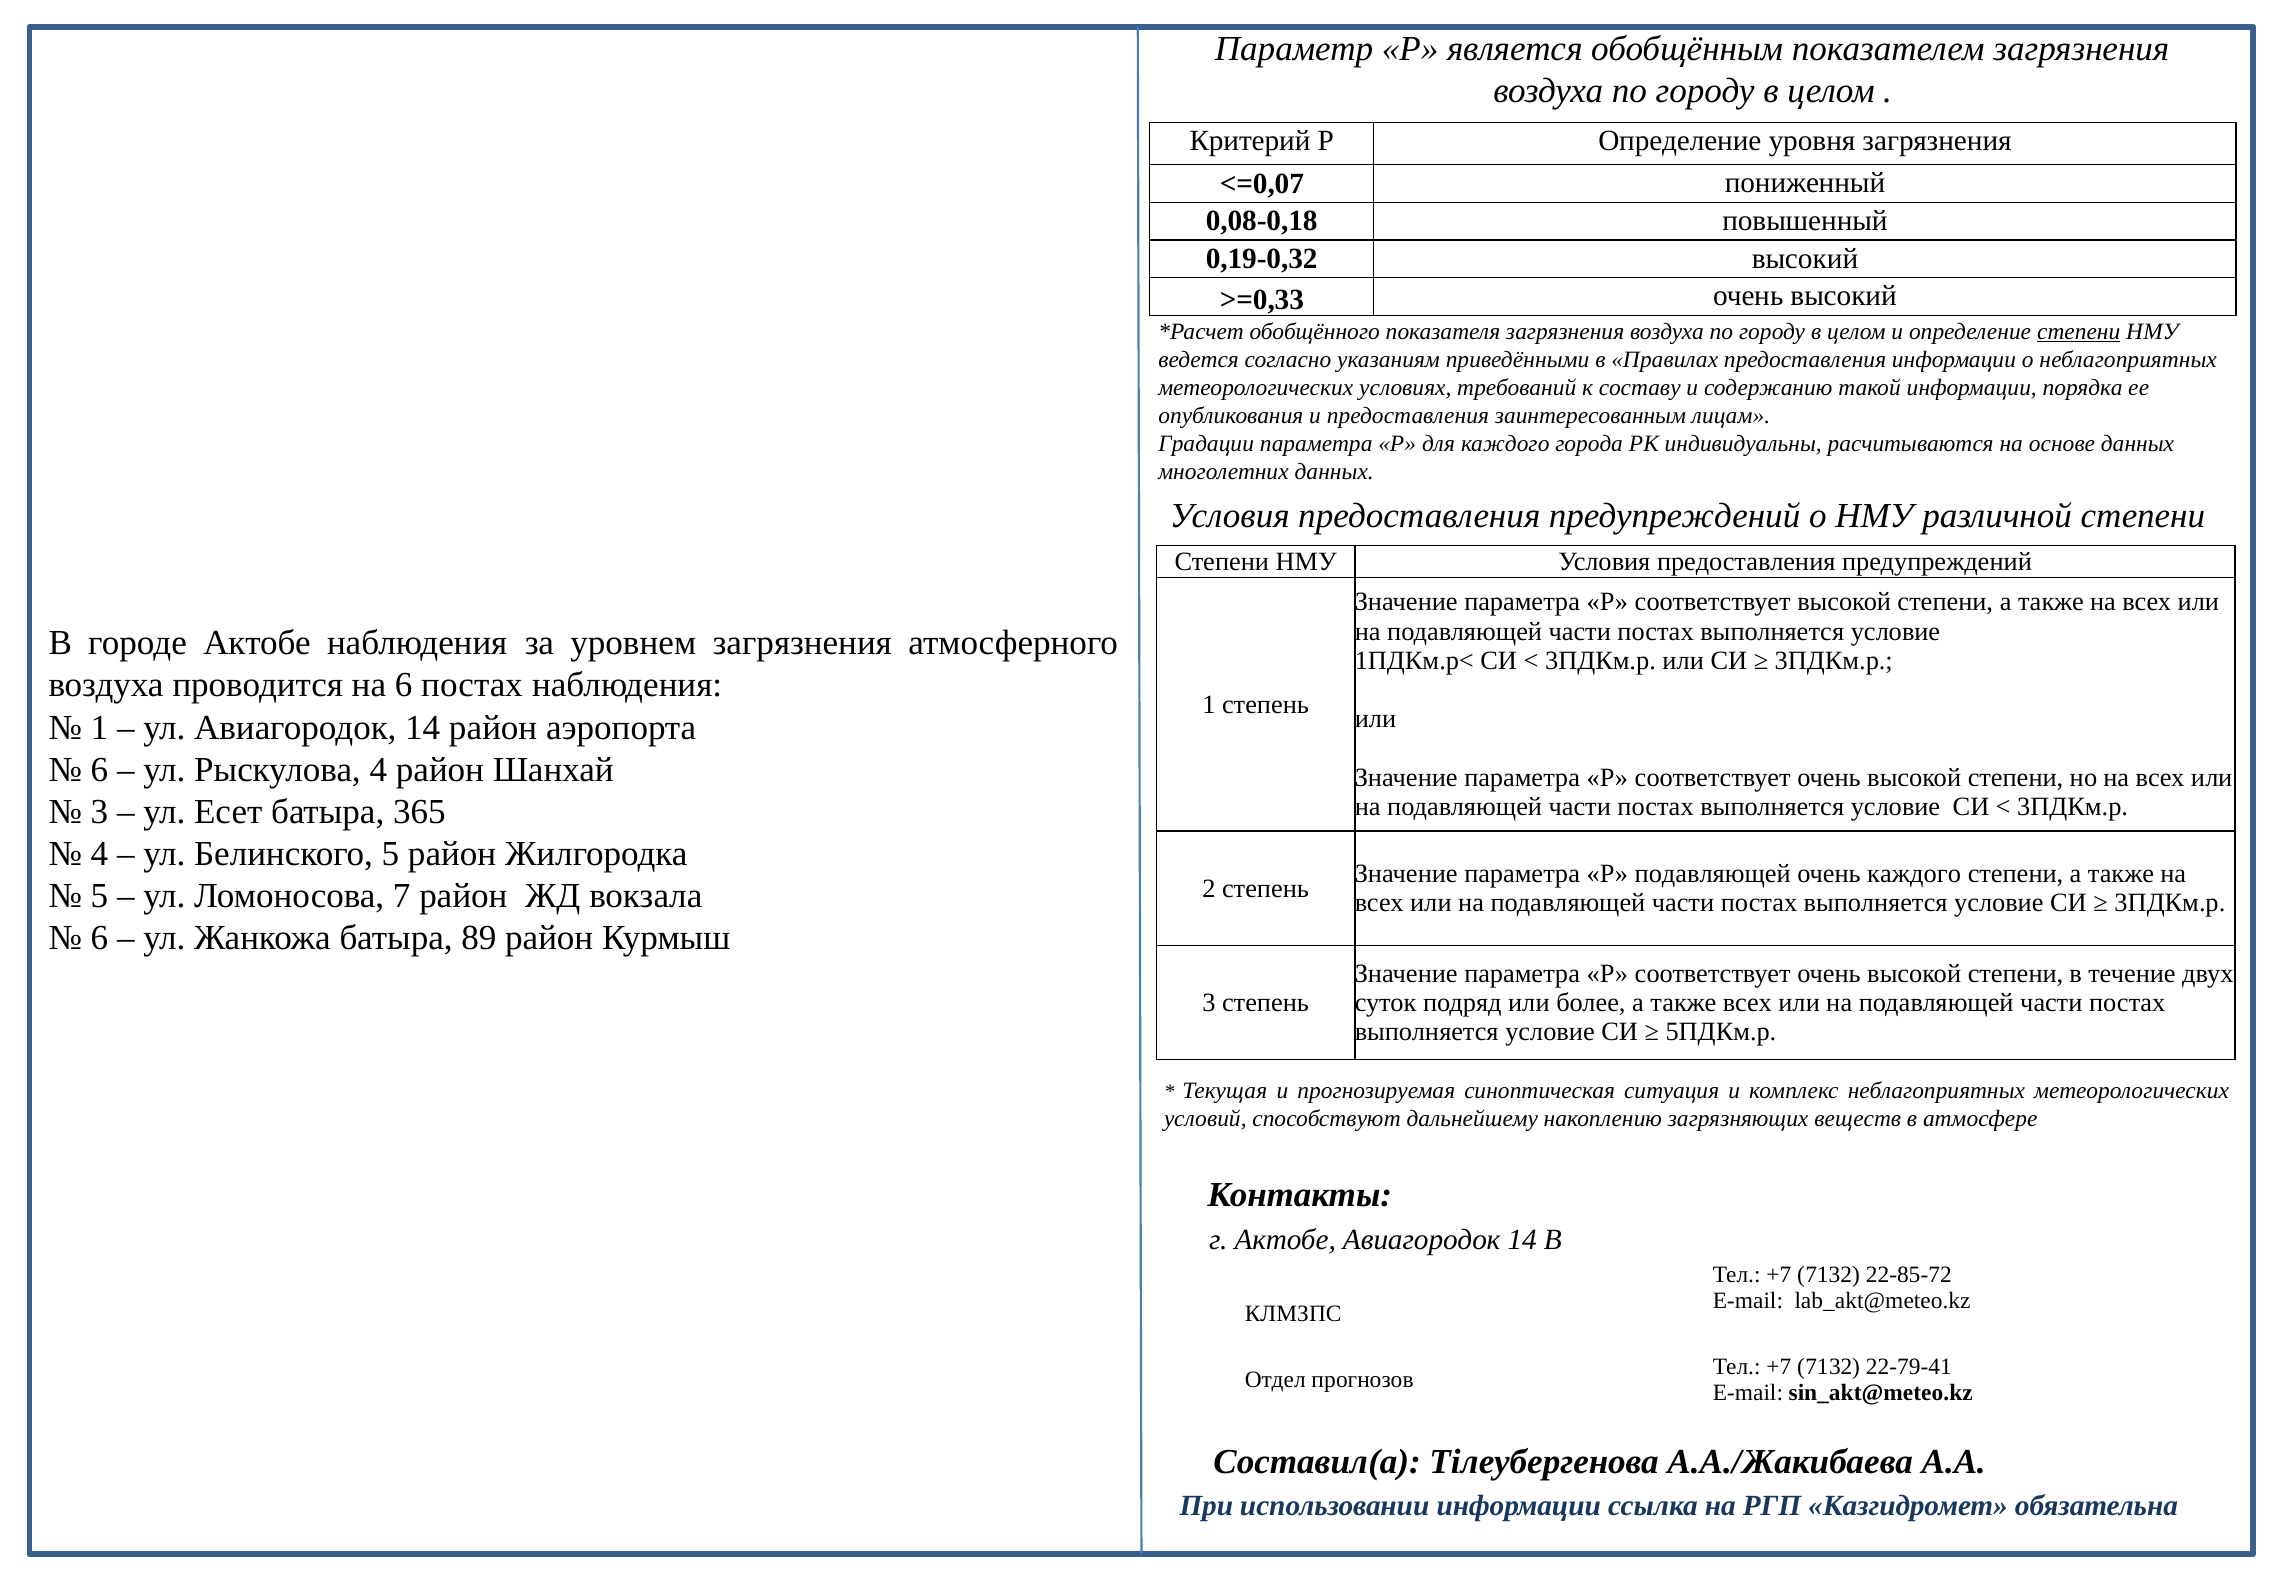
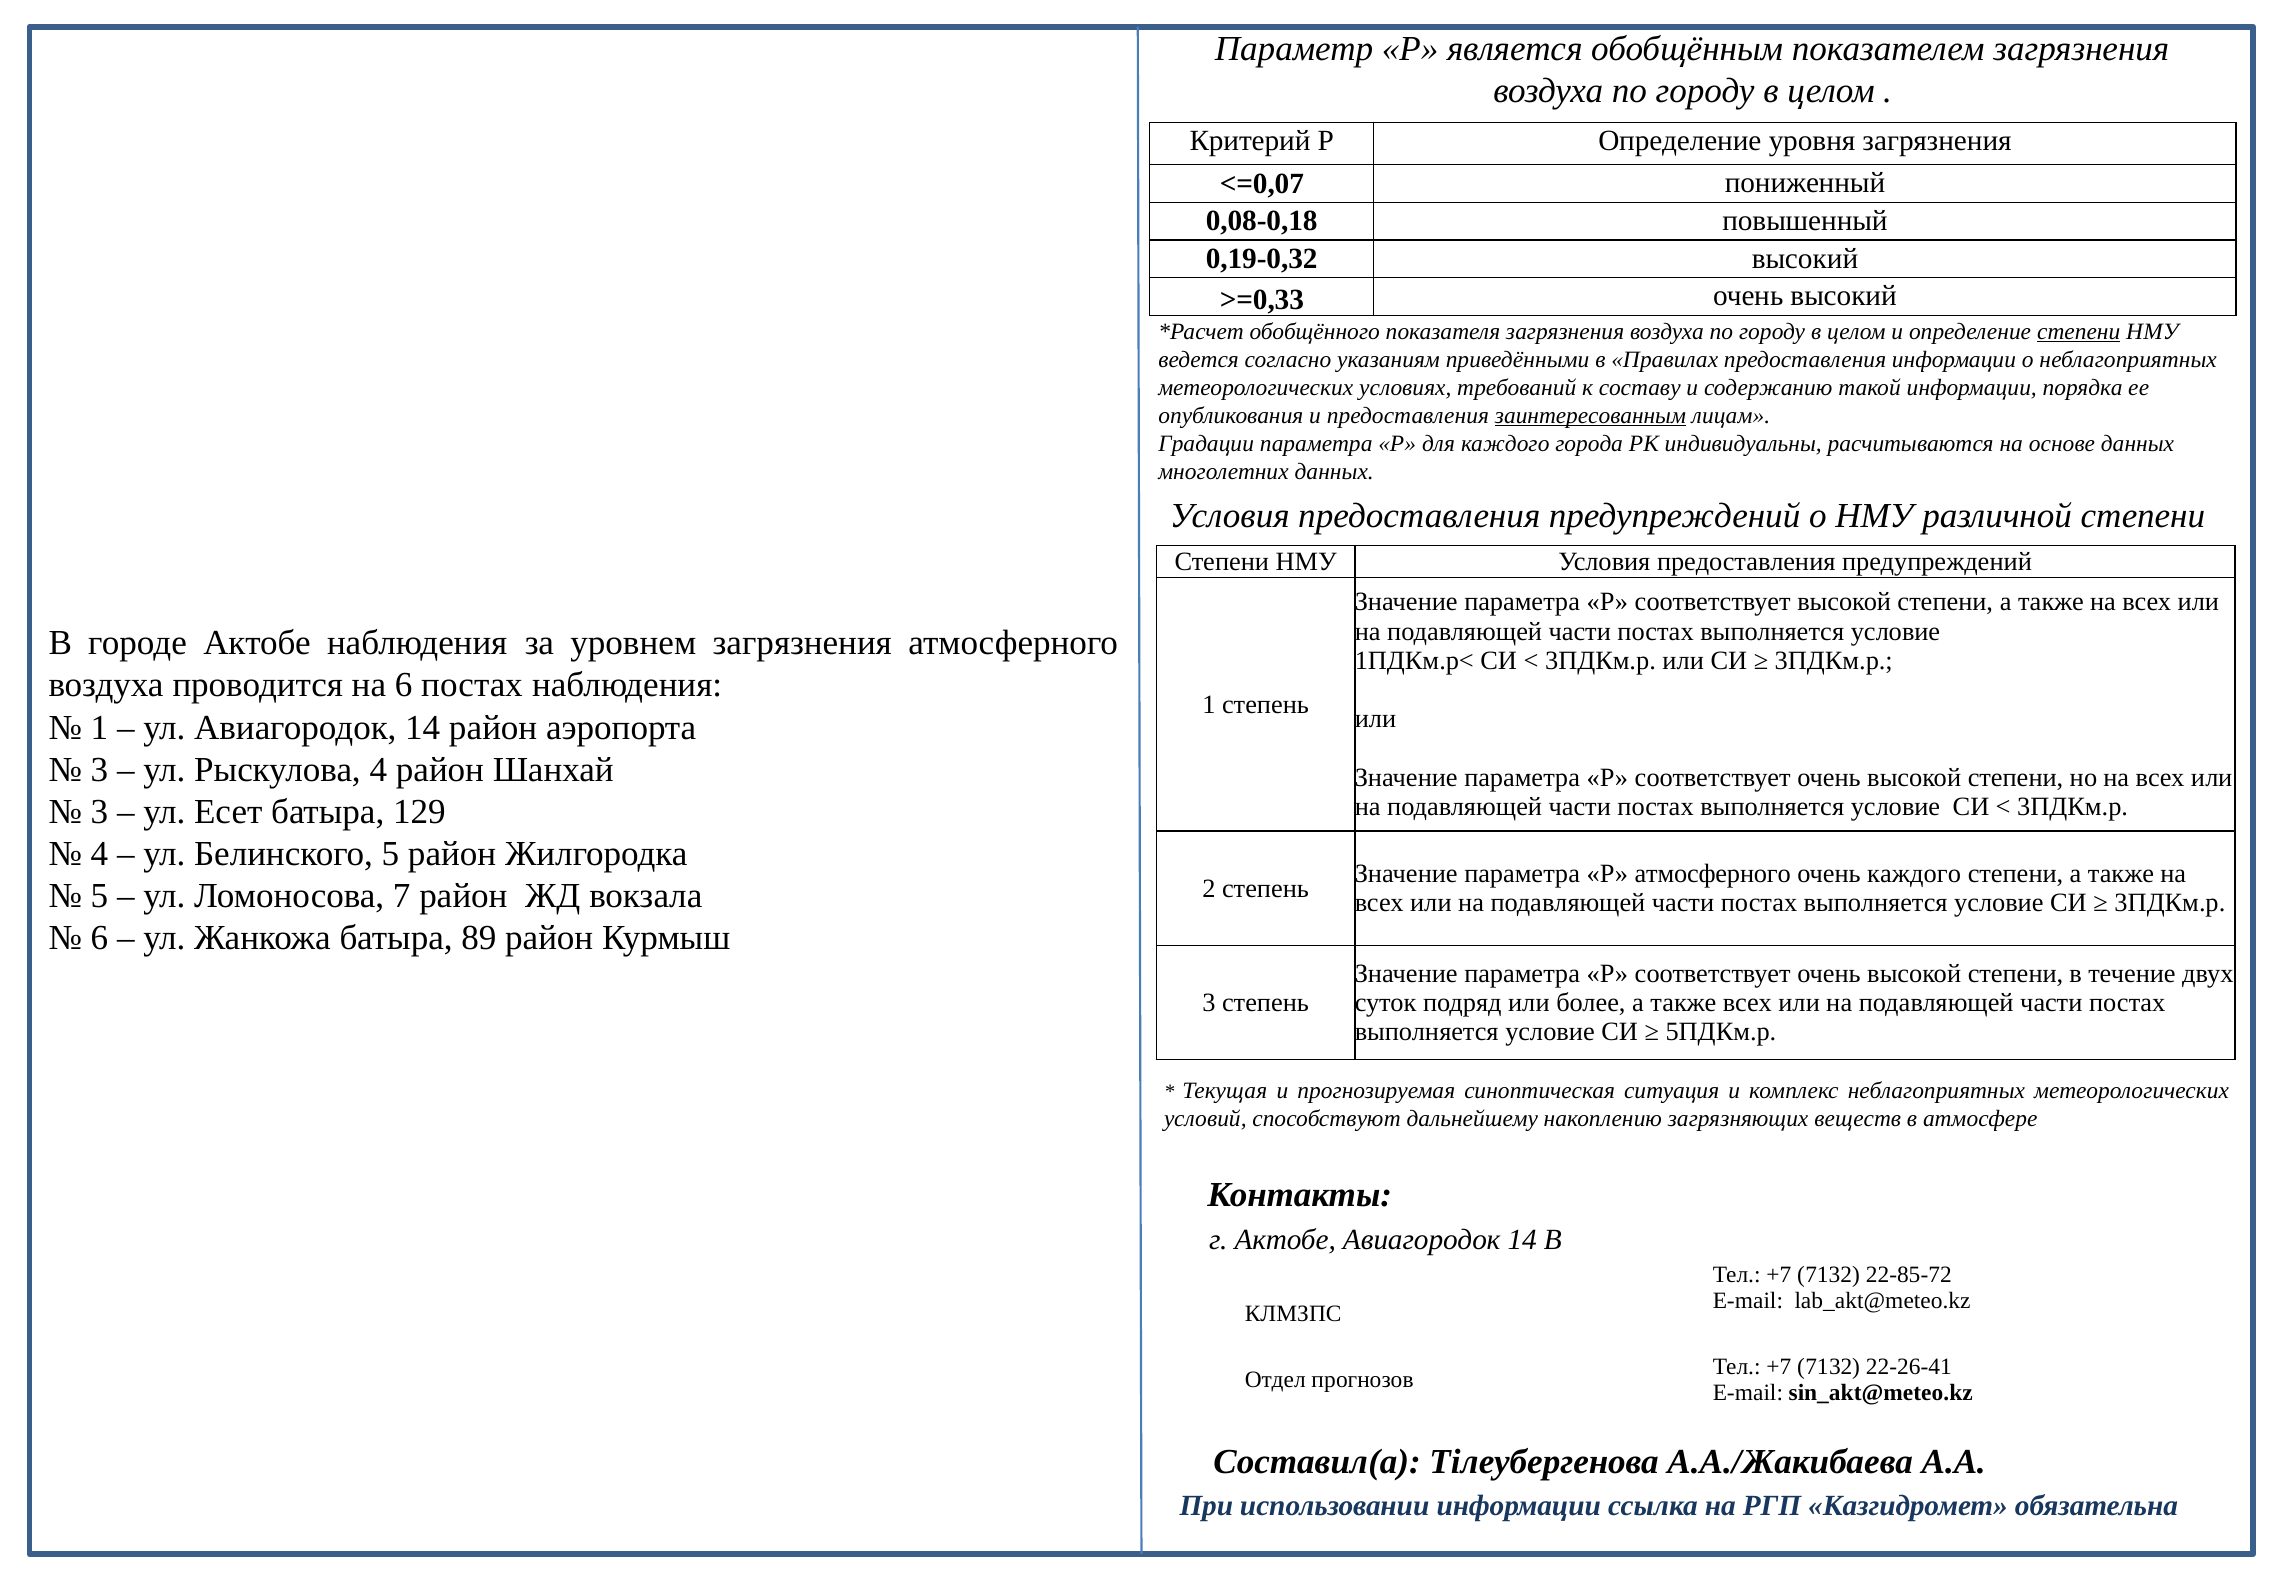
заинтересованным underline: none -> present
6 at (99, 769): 6 -> 3
365: 365 -> 129
Р подавляющей: подавляющей -> атмосферного
22-79-41: 22-79-41 -> 22-26-41
